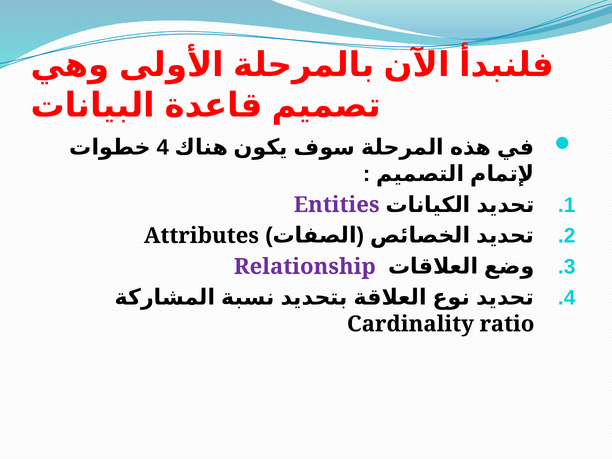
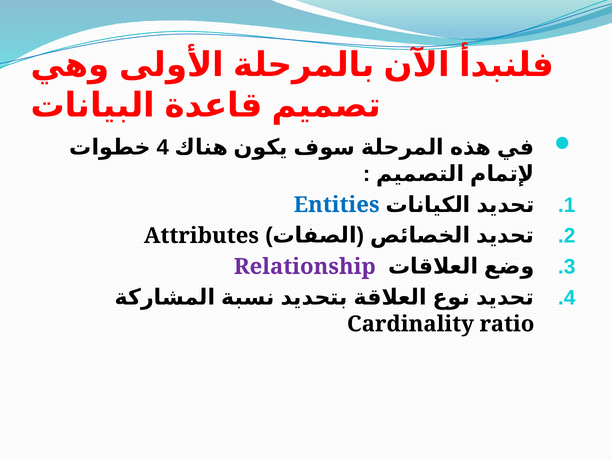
Entities colour: purple -> blue
